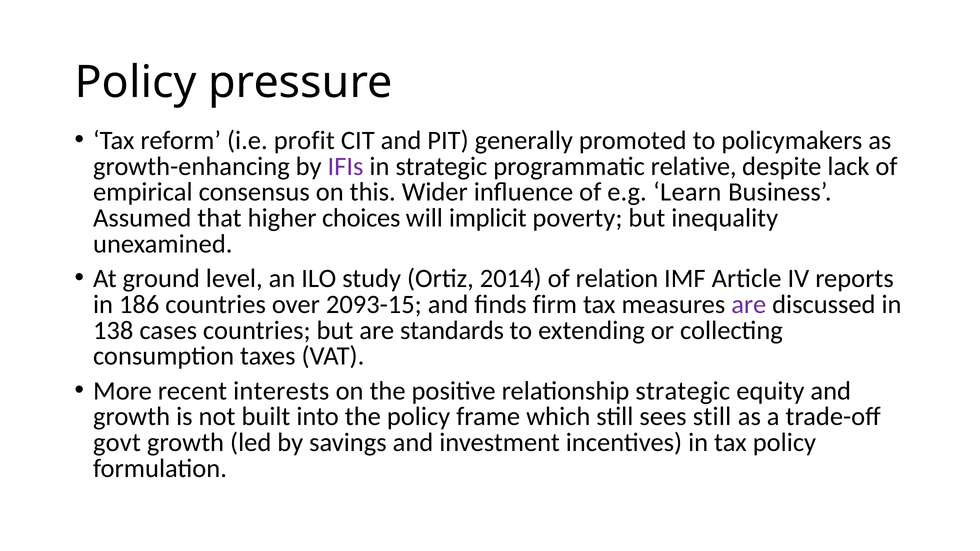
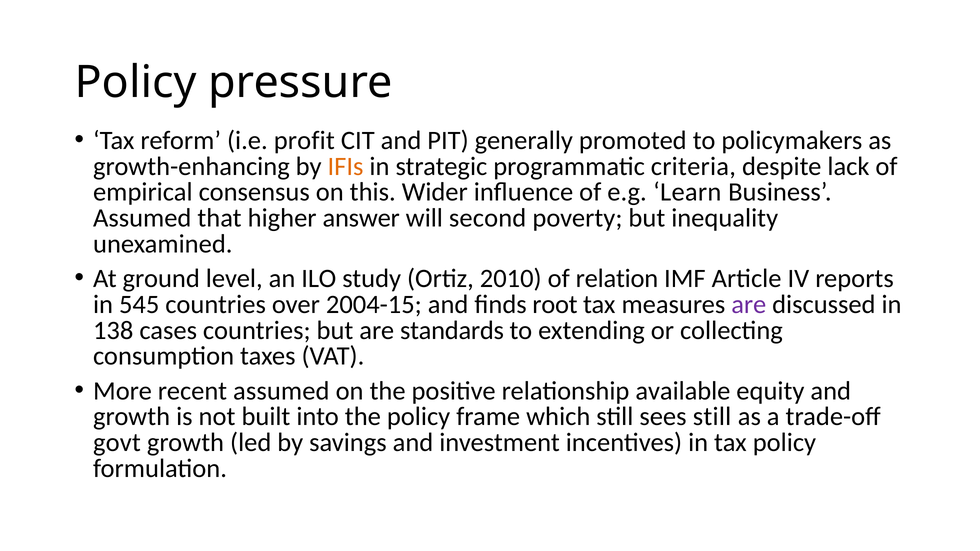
IFIs colour: purple -> orange
relative: relative -> criteria
choices: choices -> answer
implicit: implicit -> second
2014: 2014 -> 2010
186: 186 -> 545
2093-15: 2093-15 -> 2004-15
firm: firm -> root
recent interests: interests -> assumed
relationship strategic: strategic -> available
